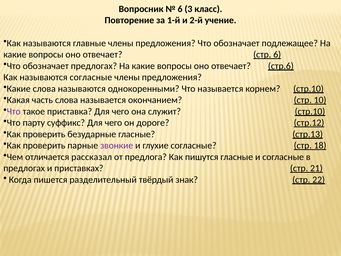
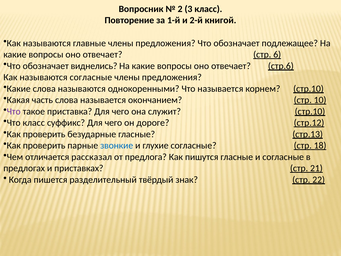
6 at (180, 9): 6 -> 2
учение: учение -> книгой
обозначает предлогах: предлогах -> виднелись
Что парту: парту -> класс
звонкие colour: purple -> blue
